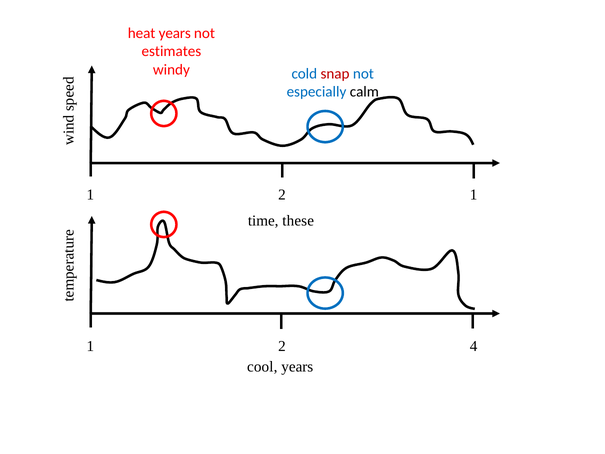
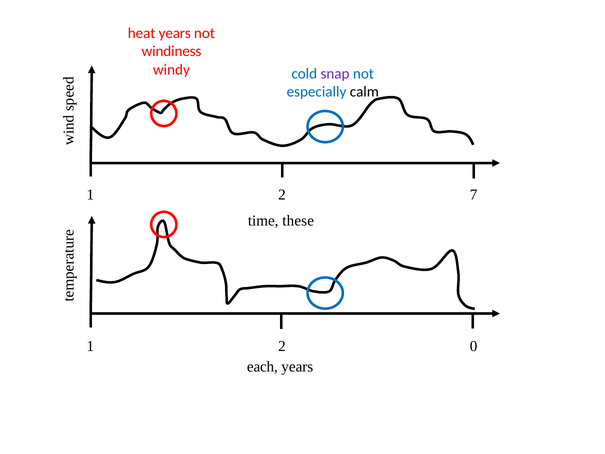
estimates: estimates -> windiness
snap colour: red -> purple
2 1: 1 -> 7
4: 4 -> 0
cool: cool -> each
